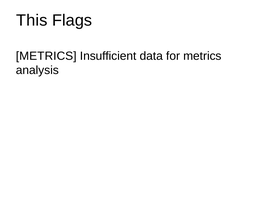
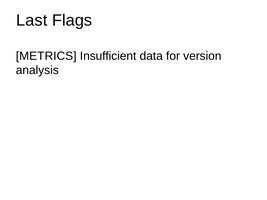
This: This -> Last
for metrics: metrics -> version
